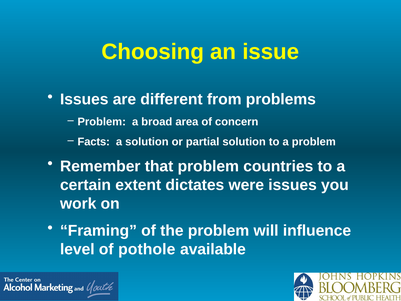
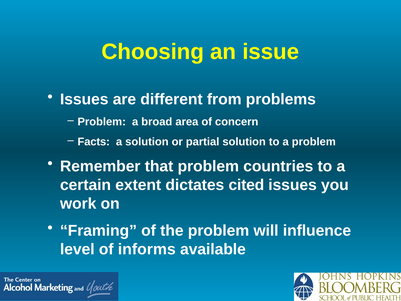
were: were -> cited
pothole: pothole -> informs
